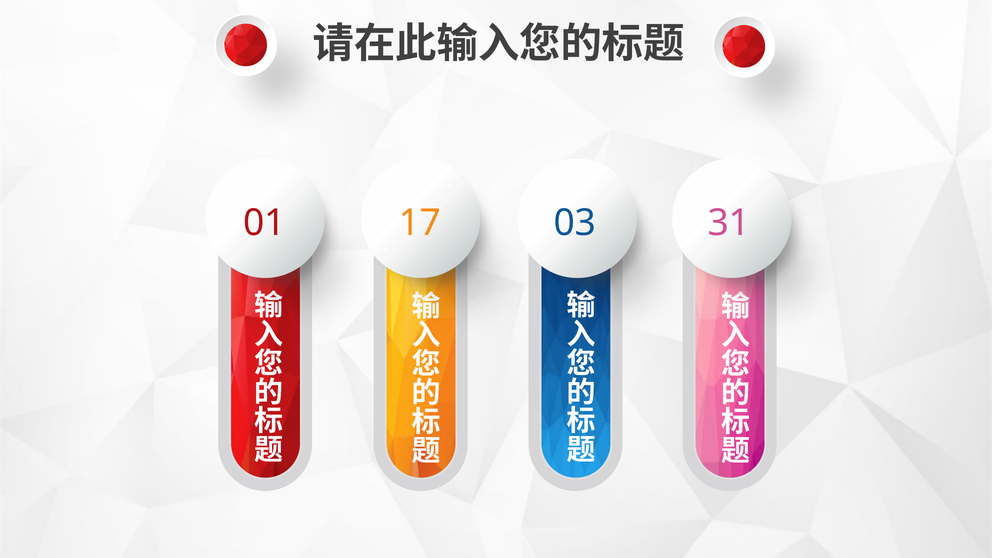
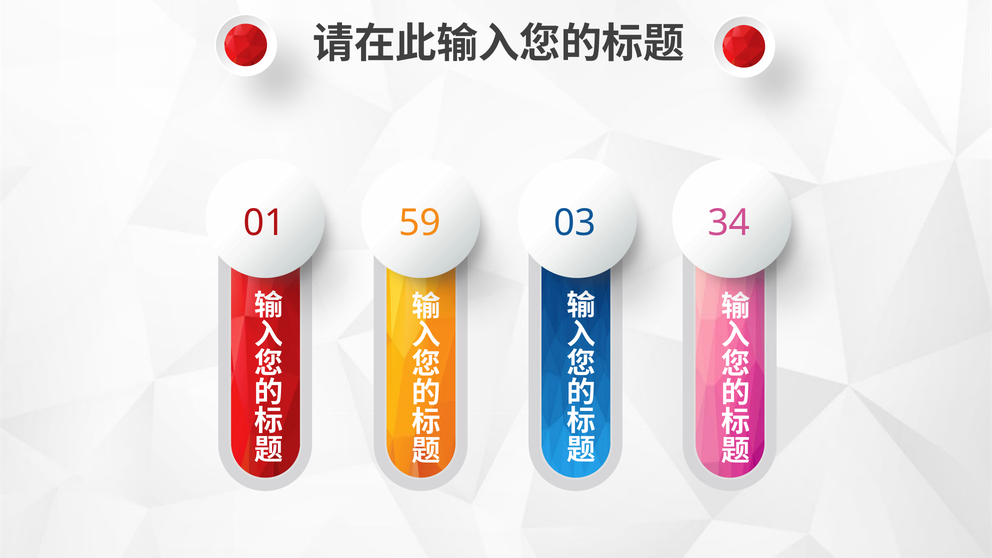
17: 17 -> 59
31: 31 -> 34
